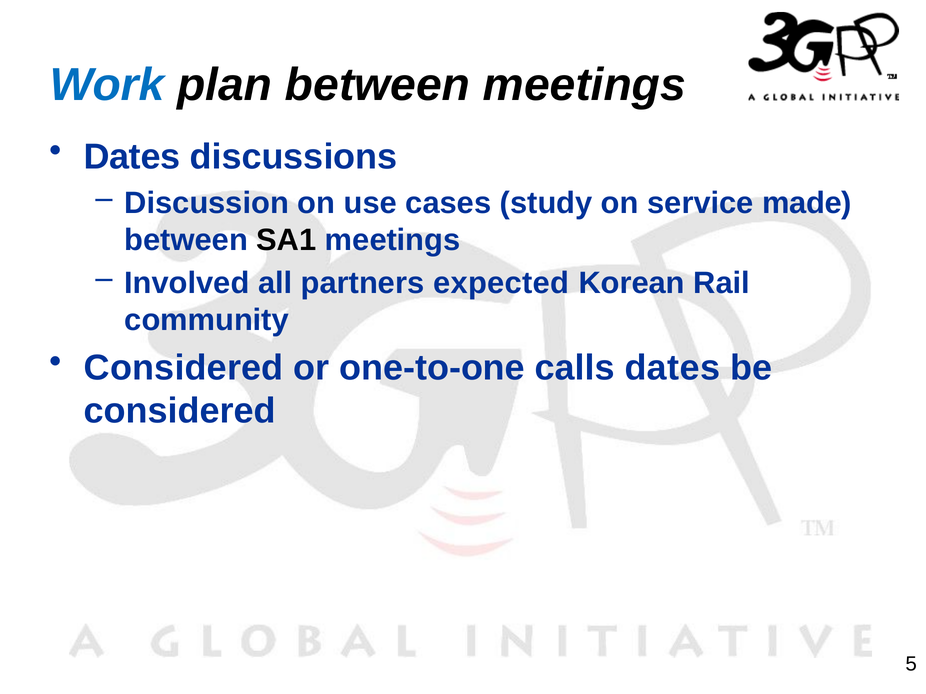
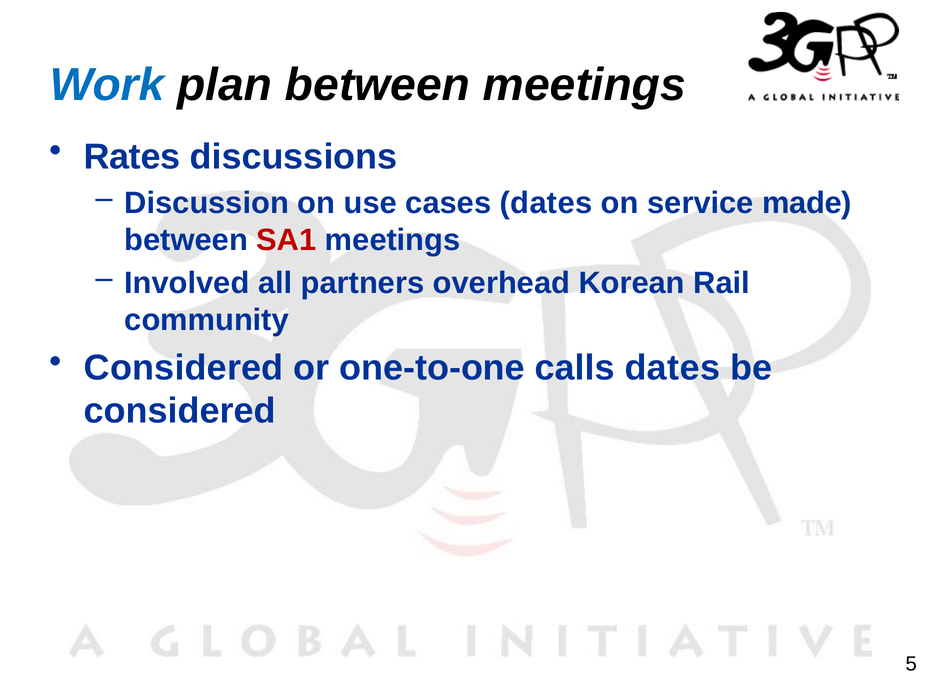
Dates at (132, 157): Dates -> Rates
cases study: study -> dates
SA1 colour: black -> red
expected: expected -> overhead
